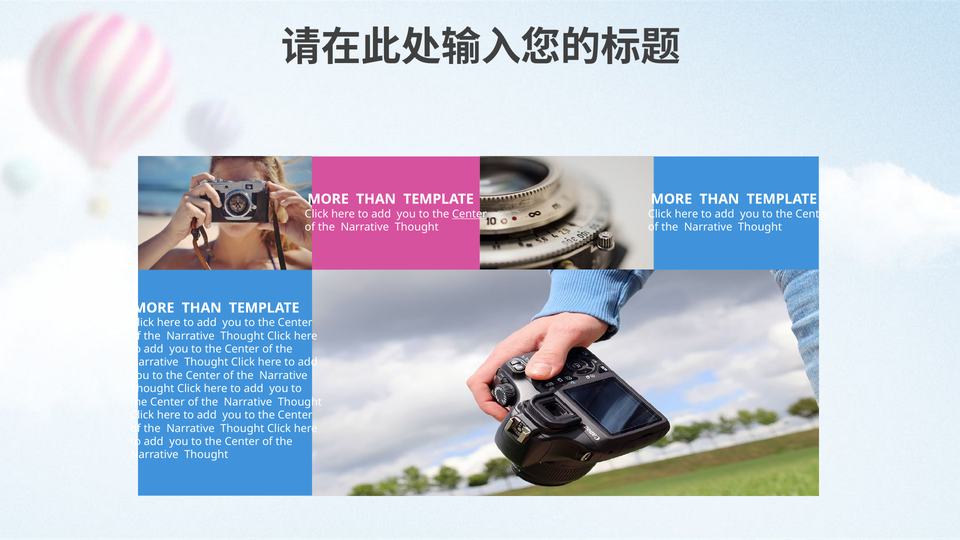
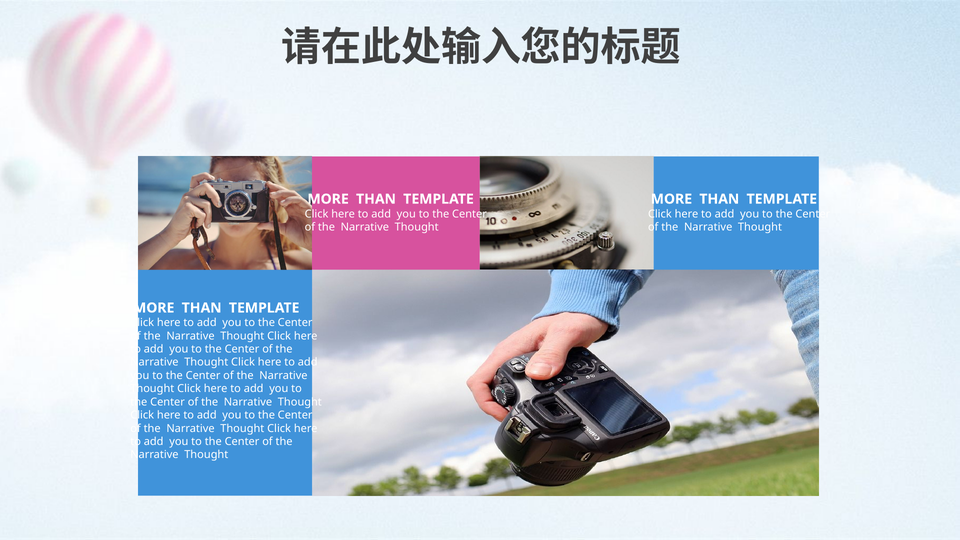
Center at (469, 214) underline: present -> none
